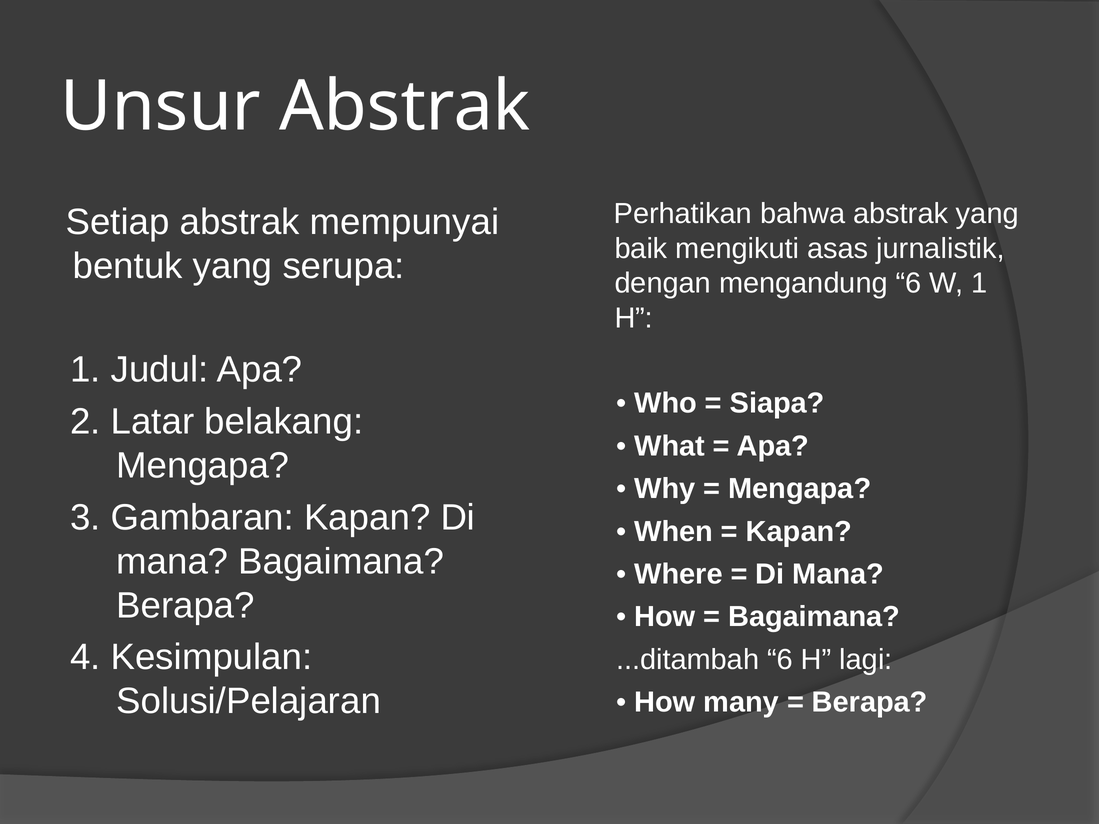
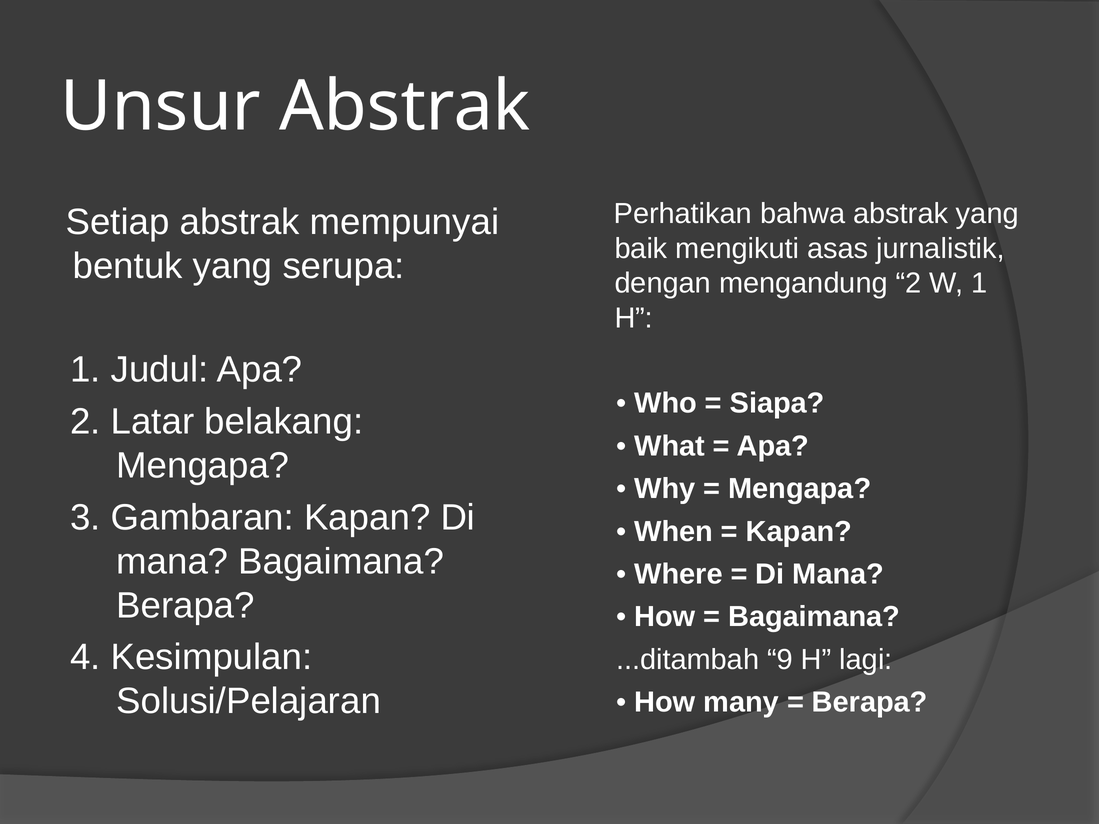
mengandung 6: 6 -> 2
...ditambah 6: 6 -> 9
